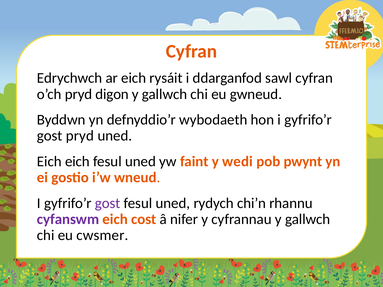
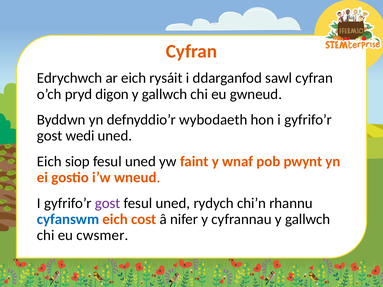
gost pryd: pryd -> wedi
Eich eich: eich -> siop
wedi: wedi -> wnaf
cyfanswm colour: purple -> blue
